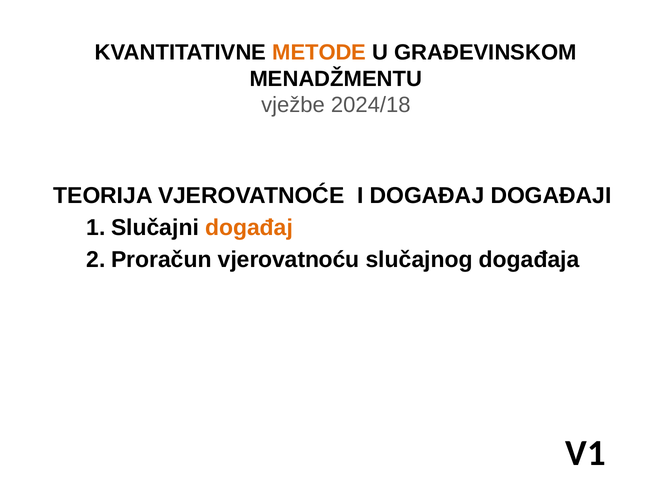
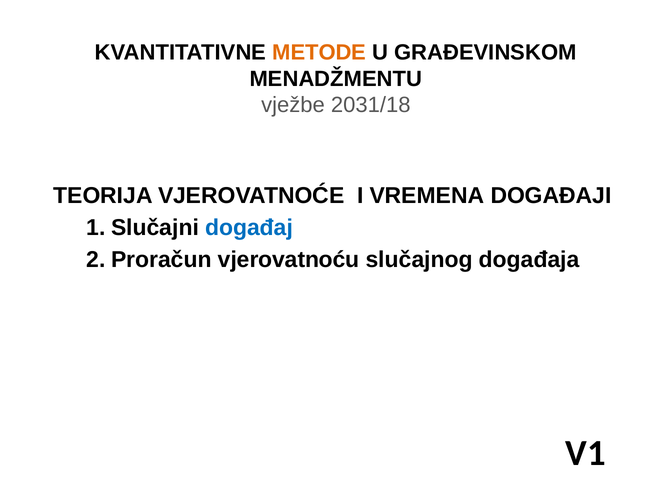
2024/18: 2024/18 -> 2031/18
I DOGAĐAJ: DOGAĐAJ -> VREMENA
događaj at (249, 228) colour: orange -> blue
